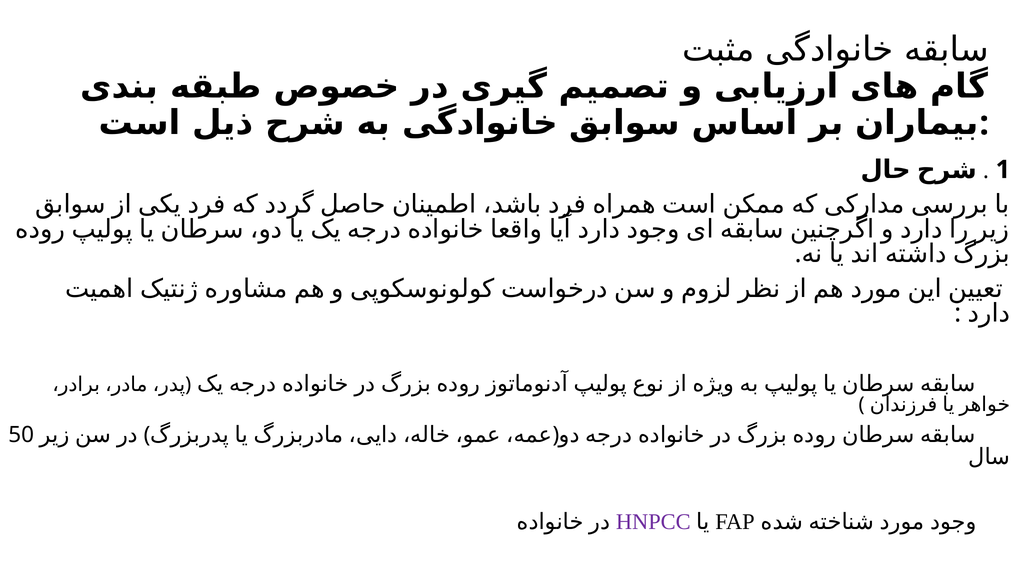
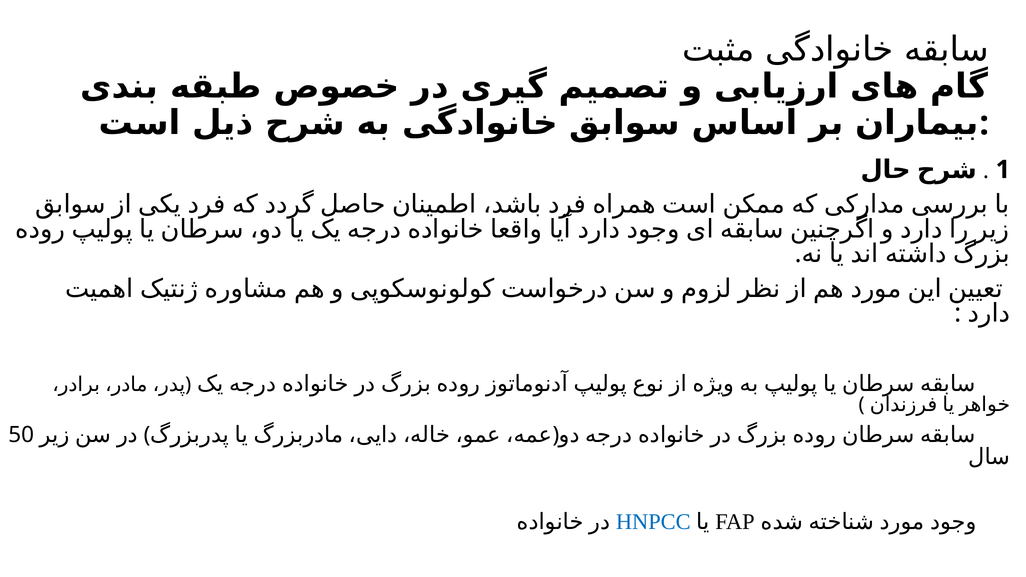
HNPCC colour: purple -> blue
